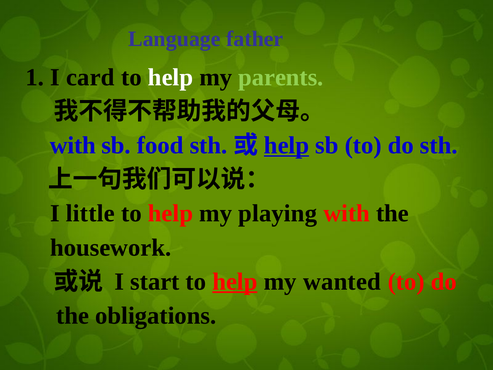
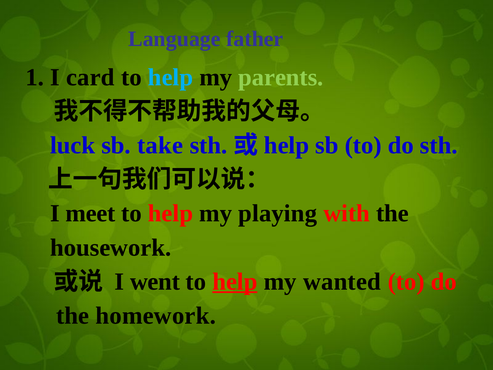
help at (171, 77) colour: white -> light blue
with at (73, 145): with -> luck
food: food -> take
help at (287, 145) underline: present -> none
little: little -> meet
start: start -> went
obligations: obligations -> homework
